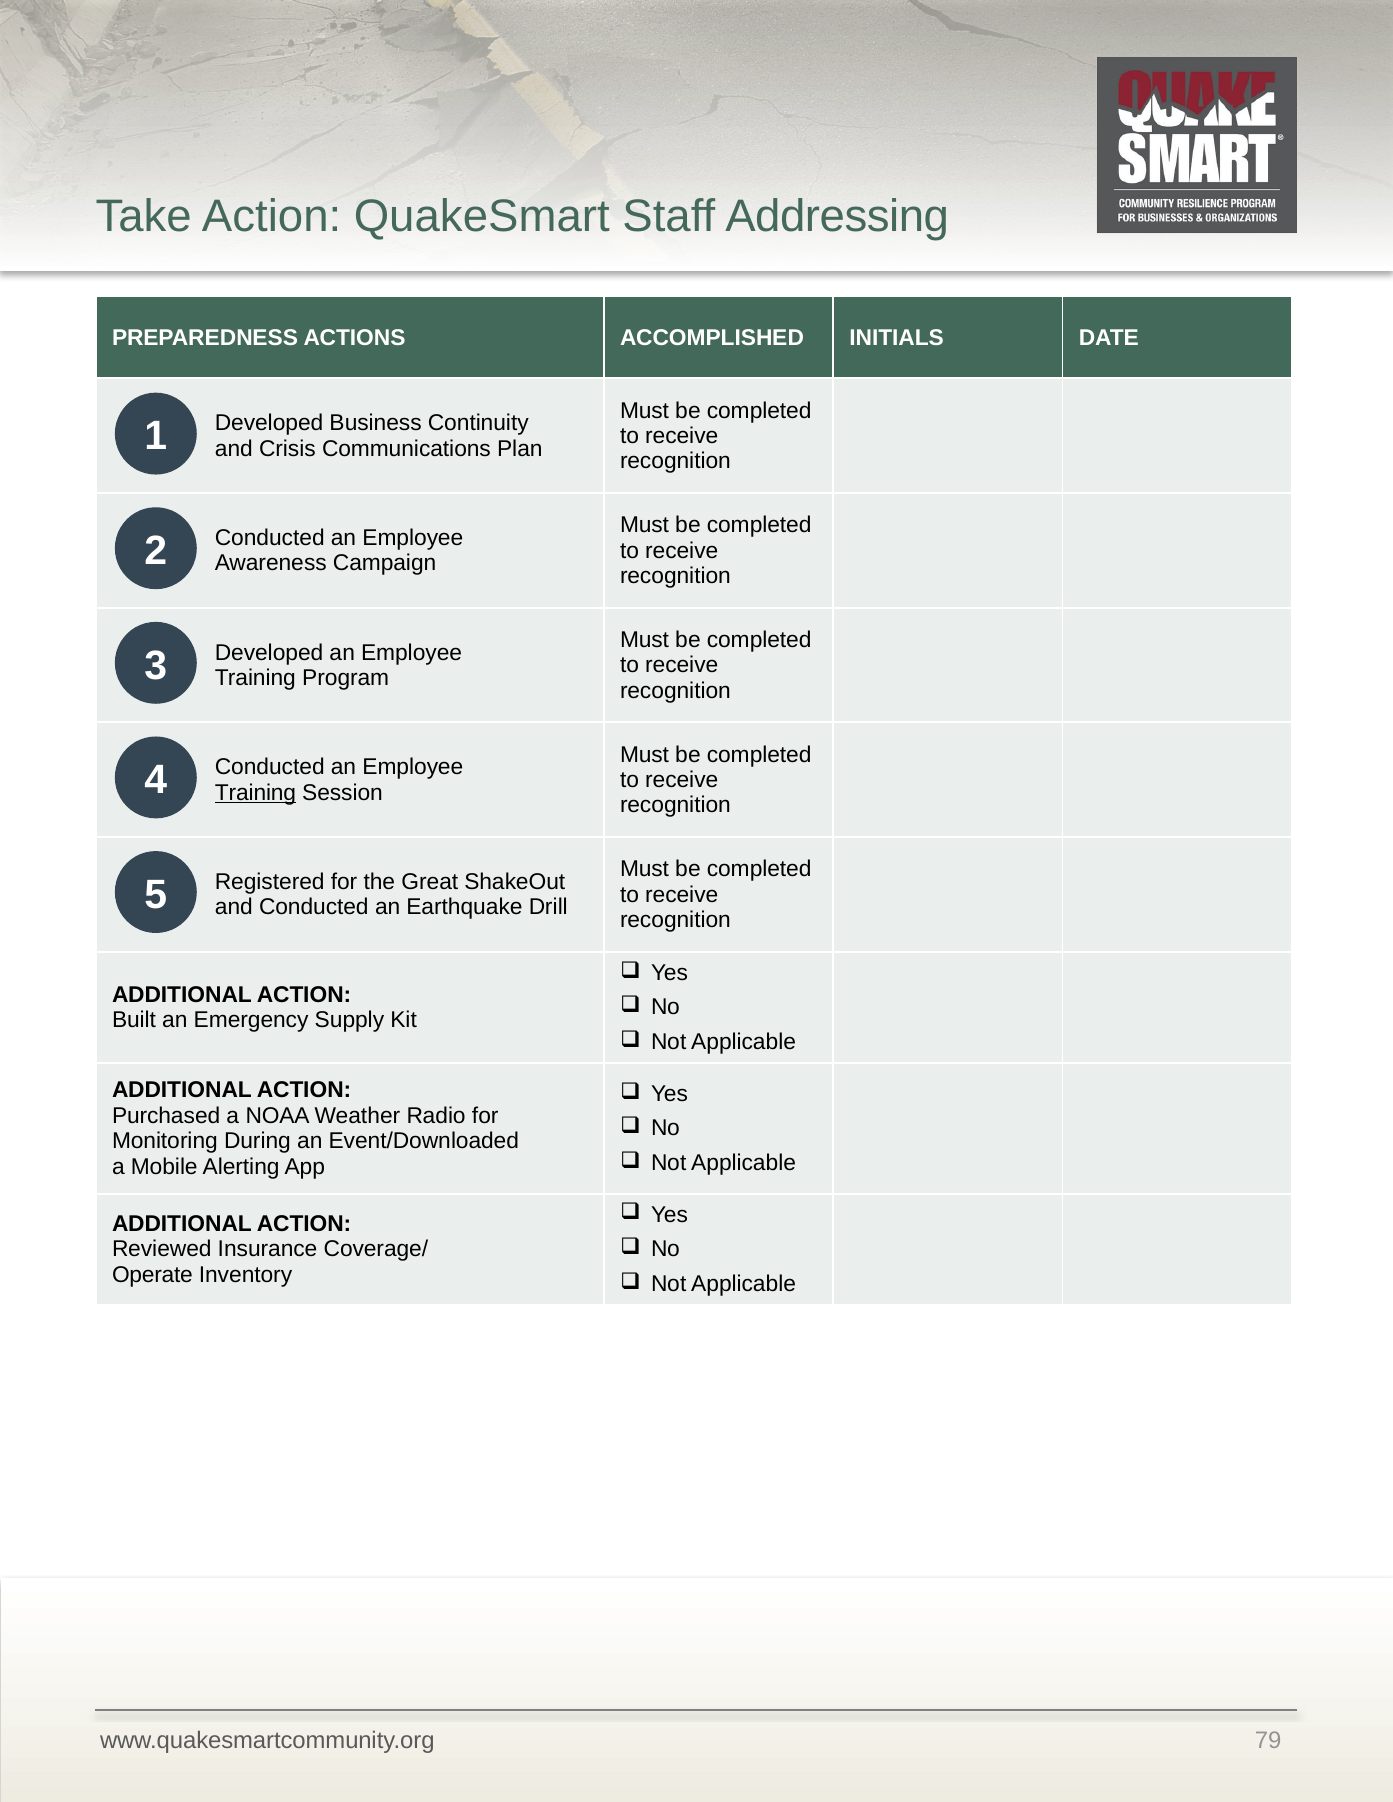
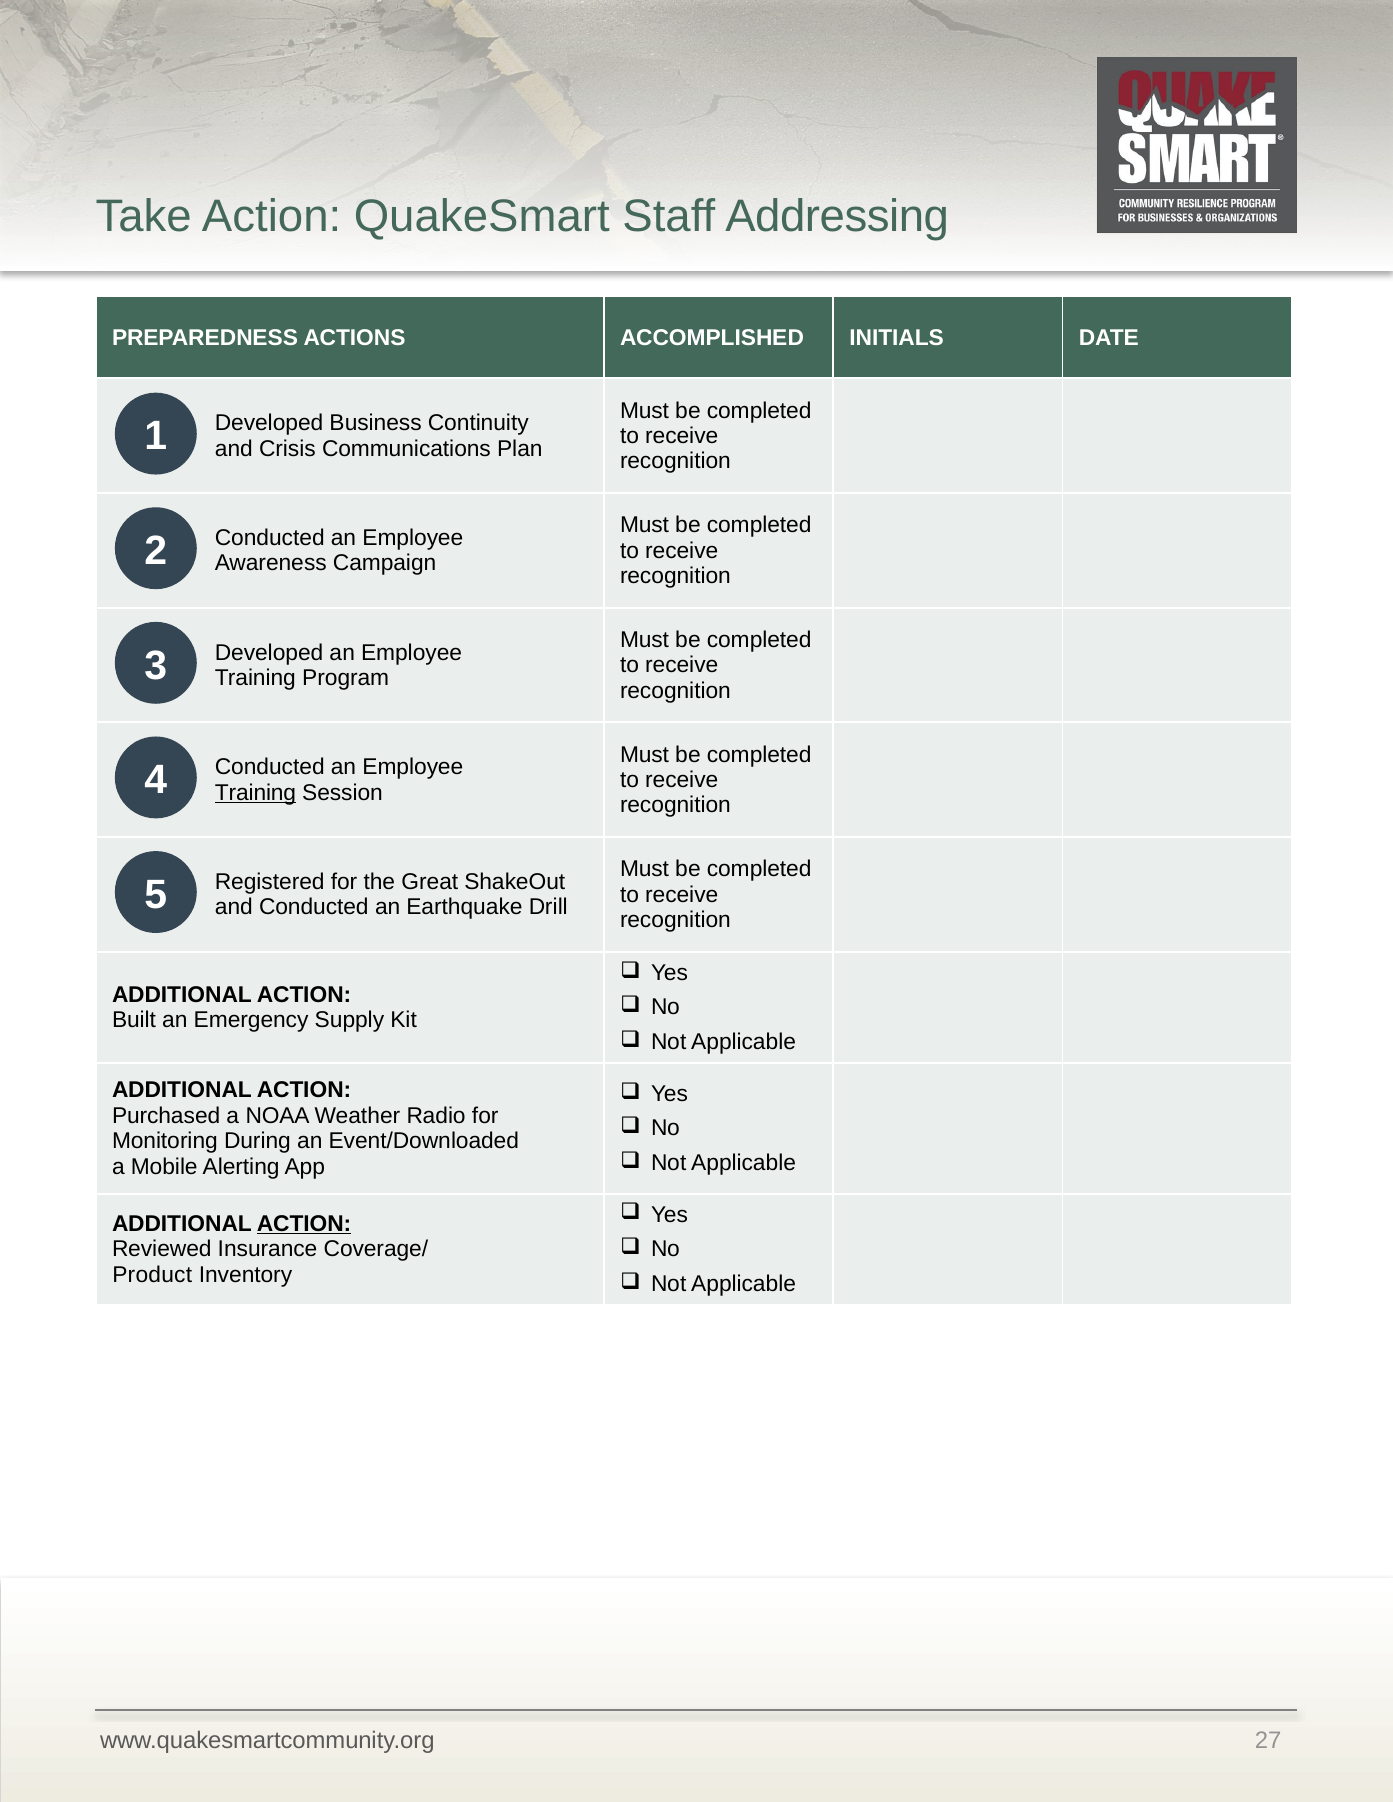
ACTION at (304, 1224) underline: none -> present
Operate: Operate -> Product
79: 79 -> 27
